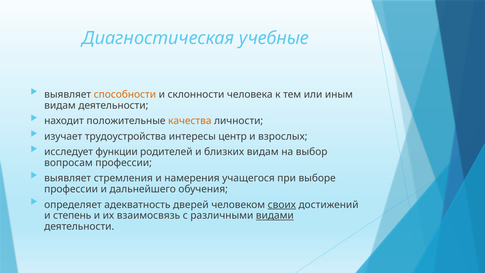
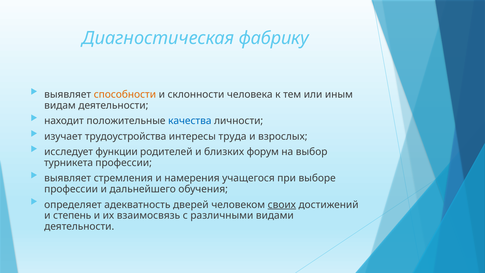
учебные: учебные -> фабрику
качества colour: orange -> blue
центр: центр -> труда
близких видам: видам -> форум
вопросам: вопросам -> турникета
видами underline: present -> none
